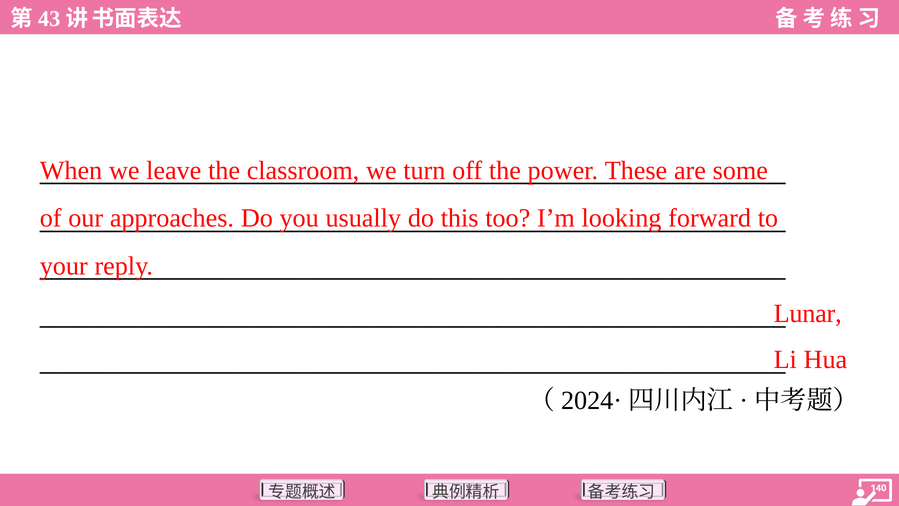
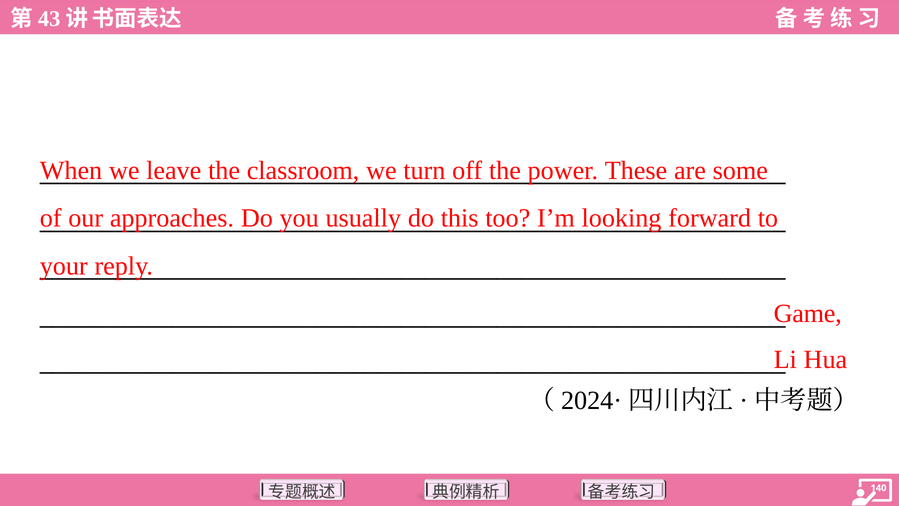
Lunar: Lunar -> Game
